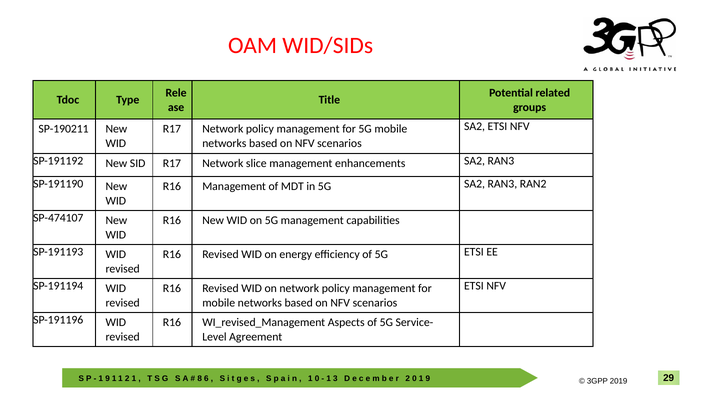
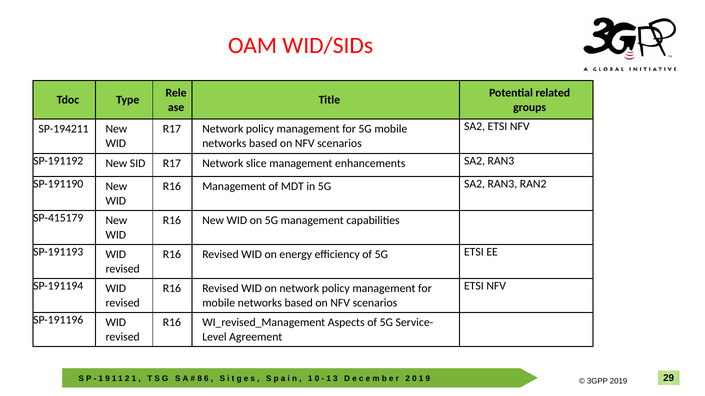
SP-190211: SP-190211 -> SP-194211
SP-474107: SP-474107 -> SP-415179
